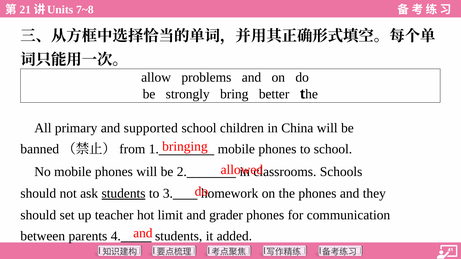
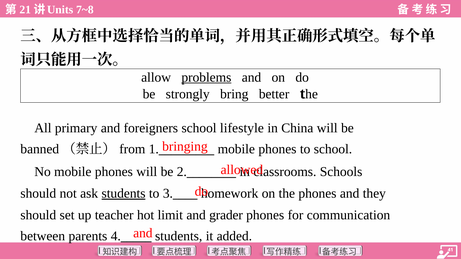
problems underline: none -> present
supported: supported -> foreigners
children: children -> lifestyle
